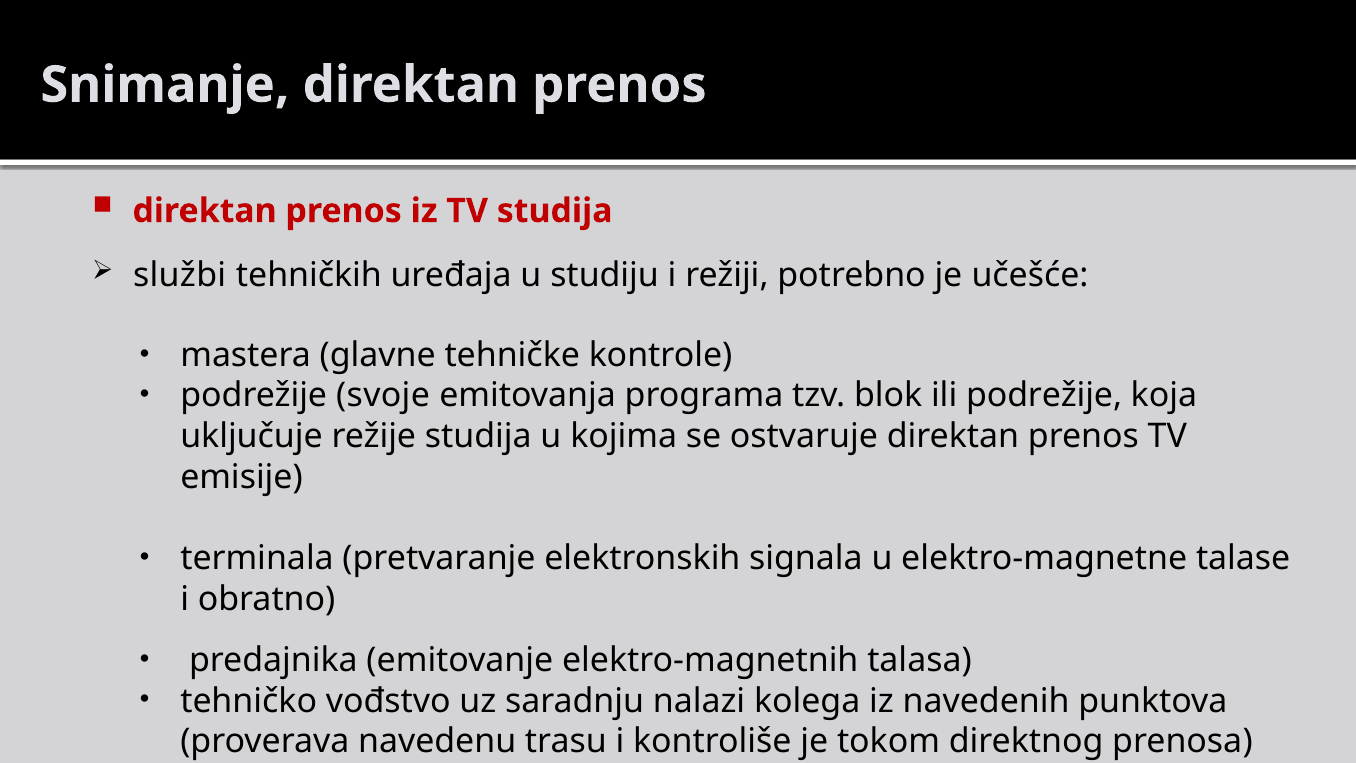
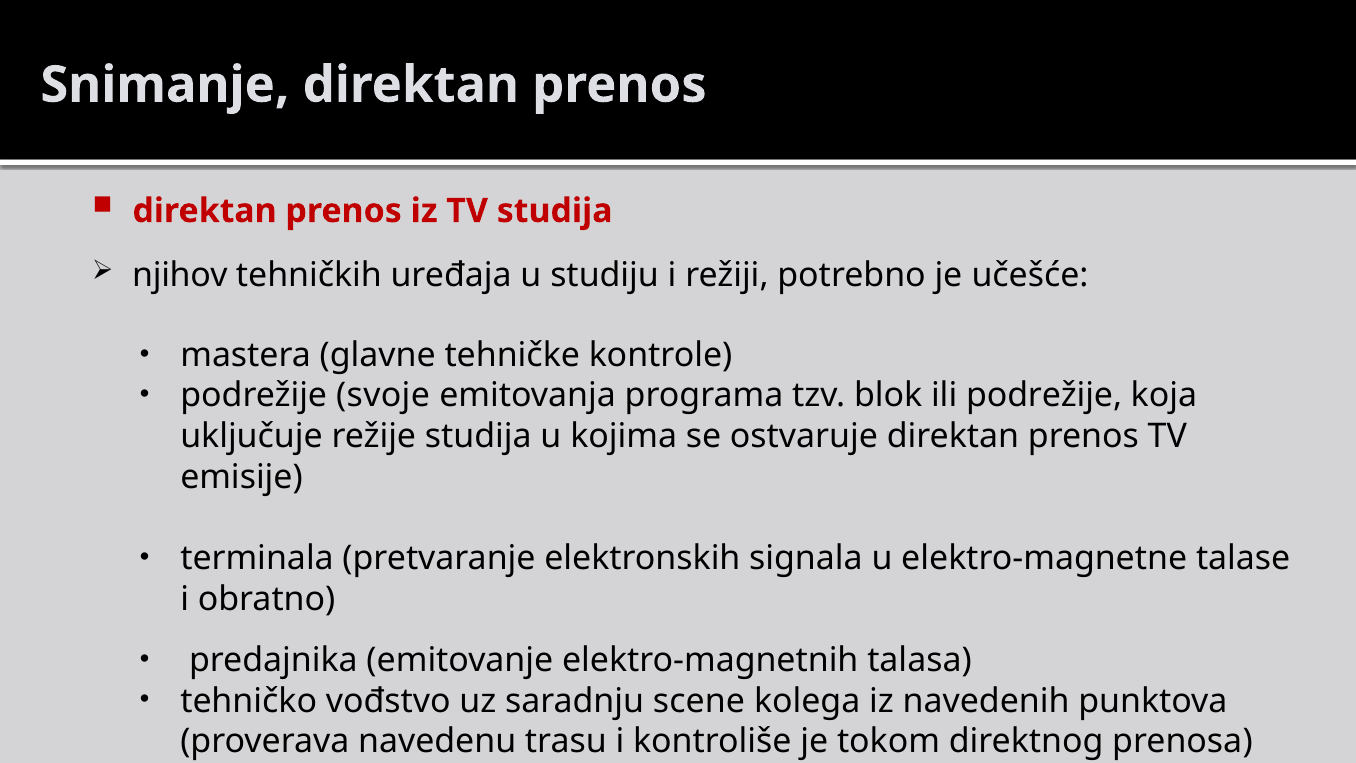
službi: službi -> njihov
nalazi: nalazi -> scene
